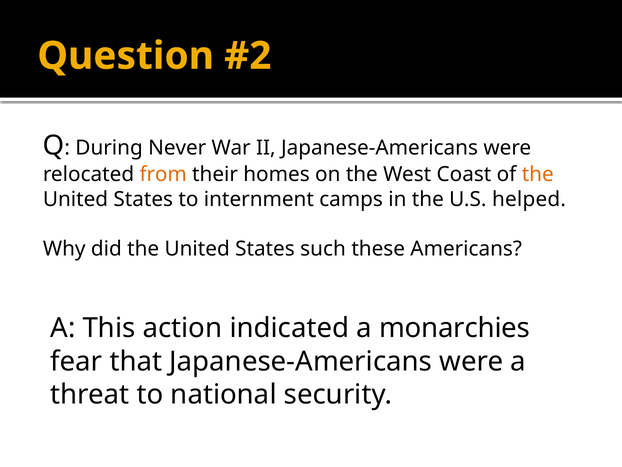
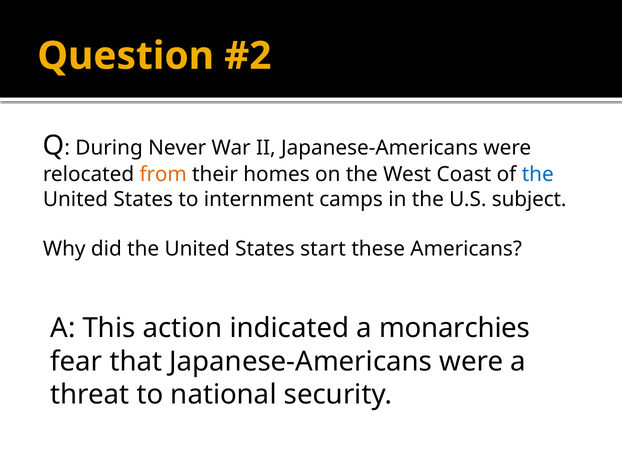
the at (538, 174) colour: orange -> blue
helped: helped -> subject
such: such -> start
